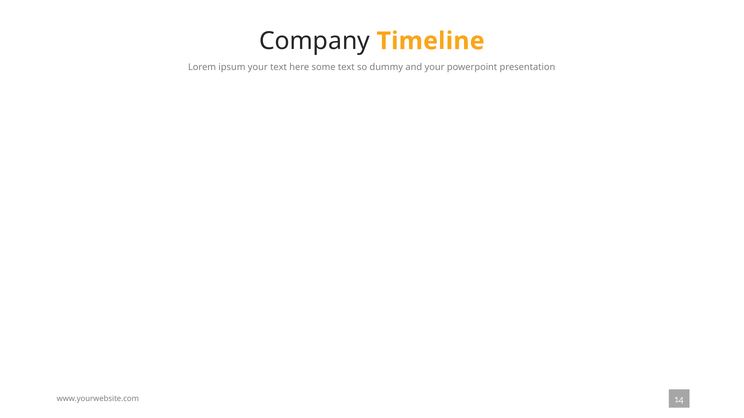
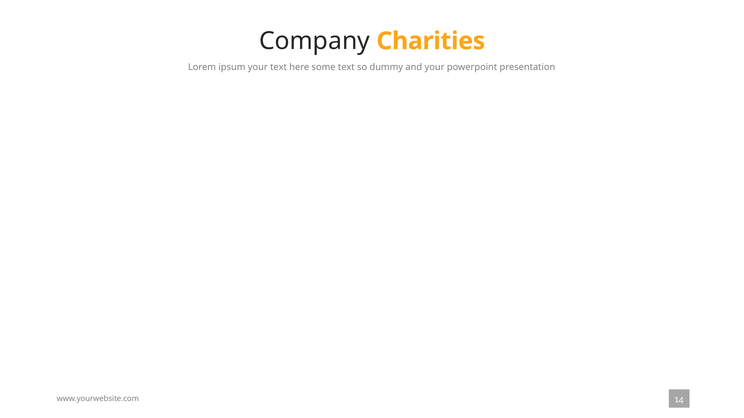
Timeline: Timeline -> Charities
